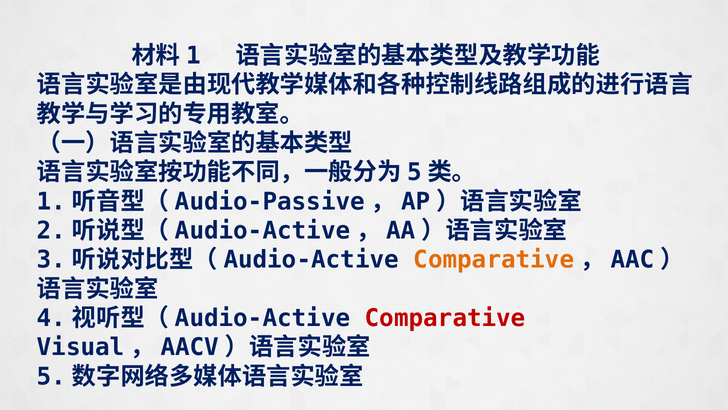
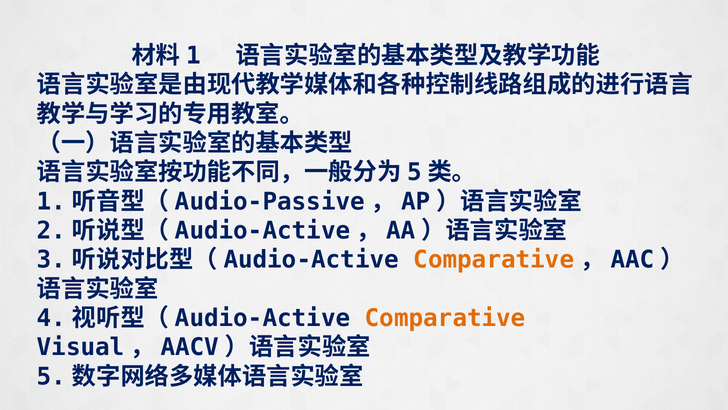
Comparative at (445, 318) colour: red -> orange
